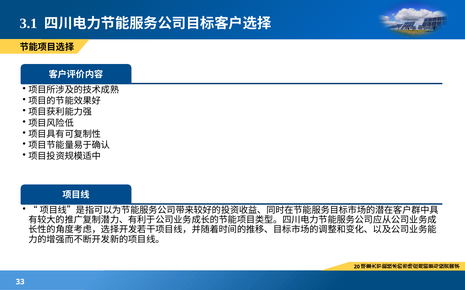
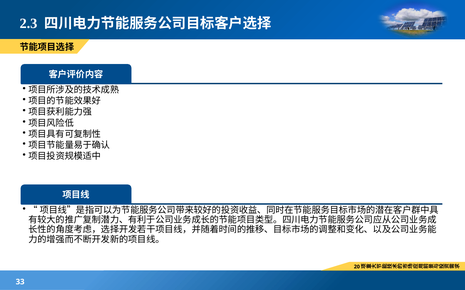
3.1: 3.1 -> 2.3
